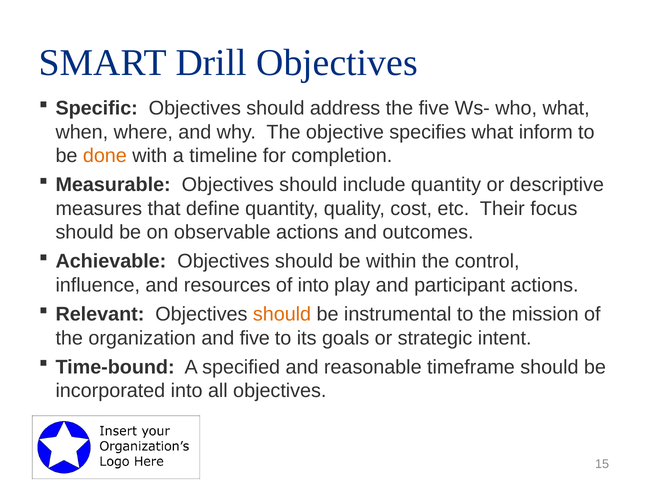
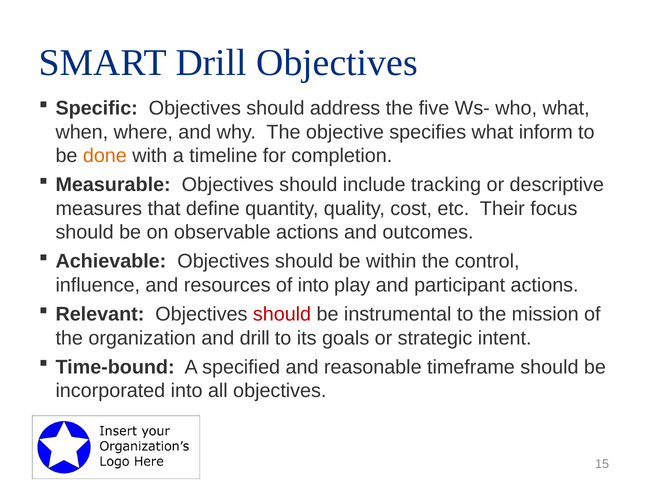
include quantity: quantity -> tracking
should at (282, 314) colour: orange -> red
and five: five -> drill
